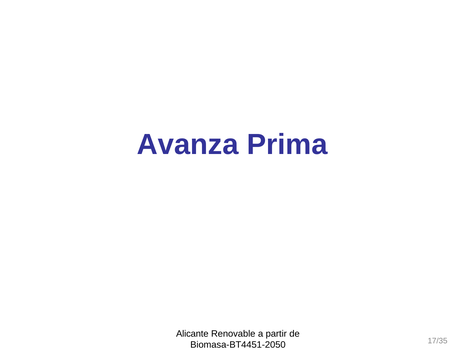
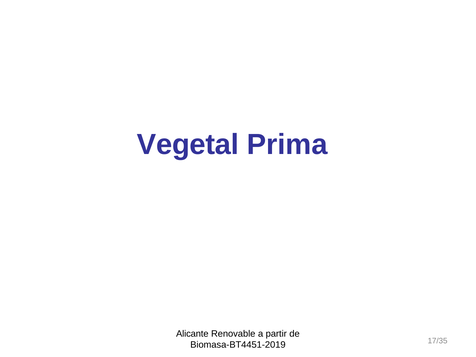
Avanza: Avanza -> Vegetal
Biomasa-BT4451-2050: Biomasa-BT4451-2050 -> Biomasa-BT4451-2019
